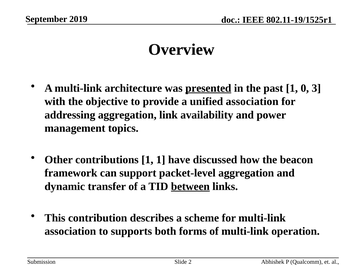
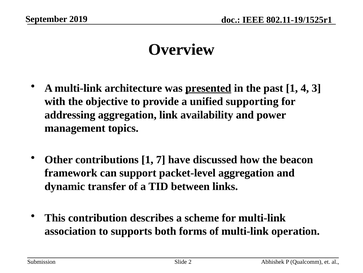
0: 0 -> 4
unified association: association -> supporting
1 1: 1 -> 7
between underline: present -> none
